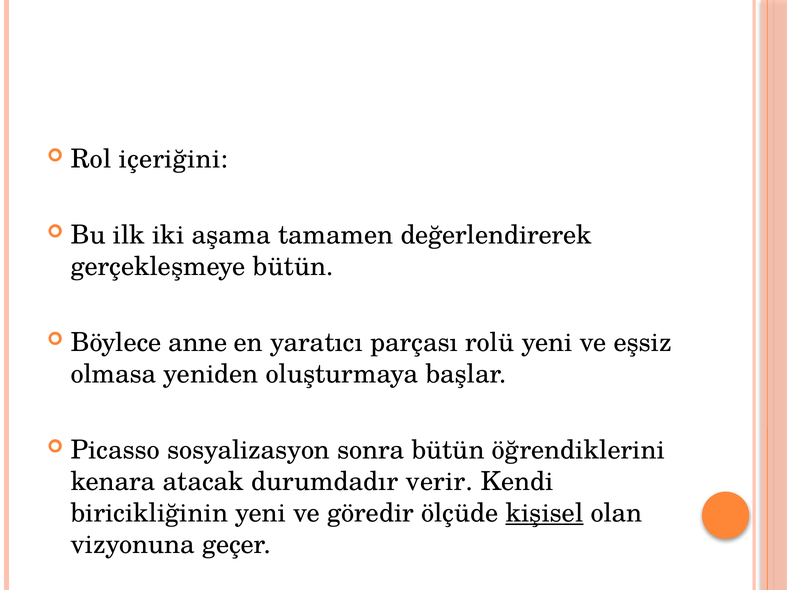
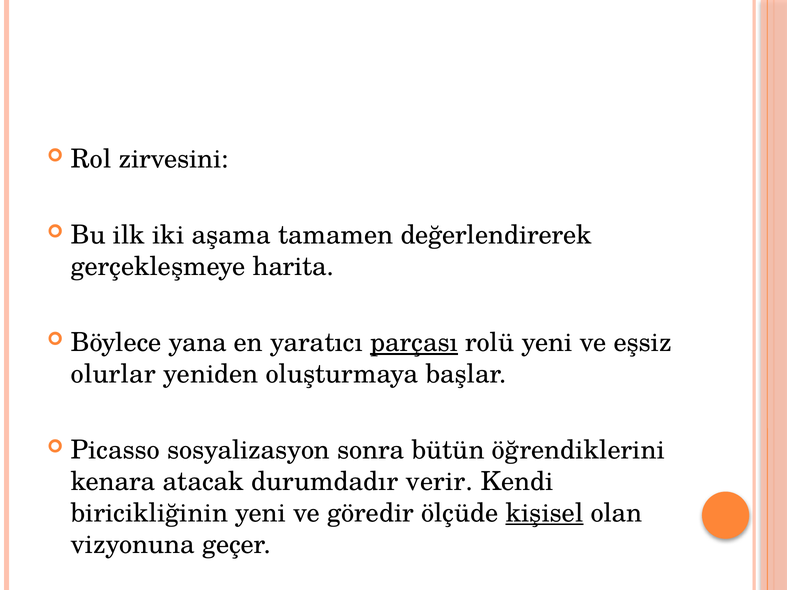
içeriğini: içeriğini -> zirvesini
gerçekleşmeye bütün: bütün -> harita
anne: anne -> yana
parçası underline: none -> present
olmasa: olmasa -> olurlar
